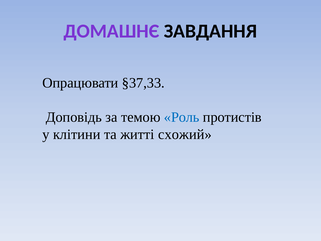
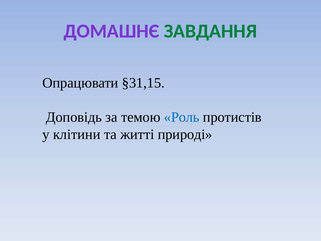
ЗАВДАННЯ colour: black -> green
§37,33: §37,33 -> §31,15
схожий: схожий -> природі
